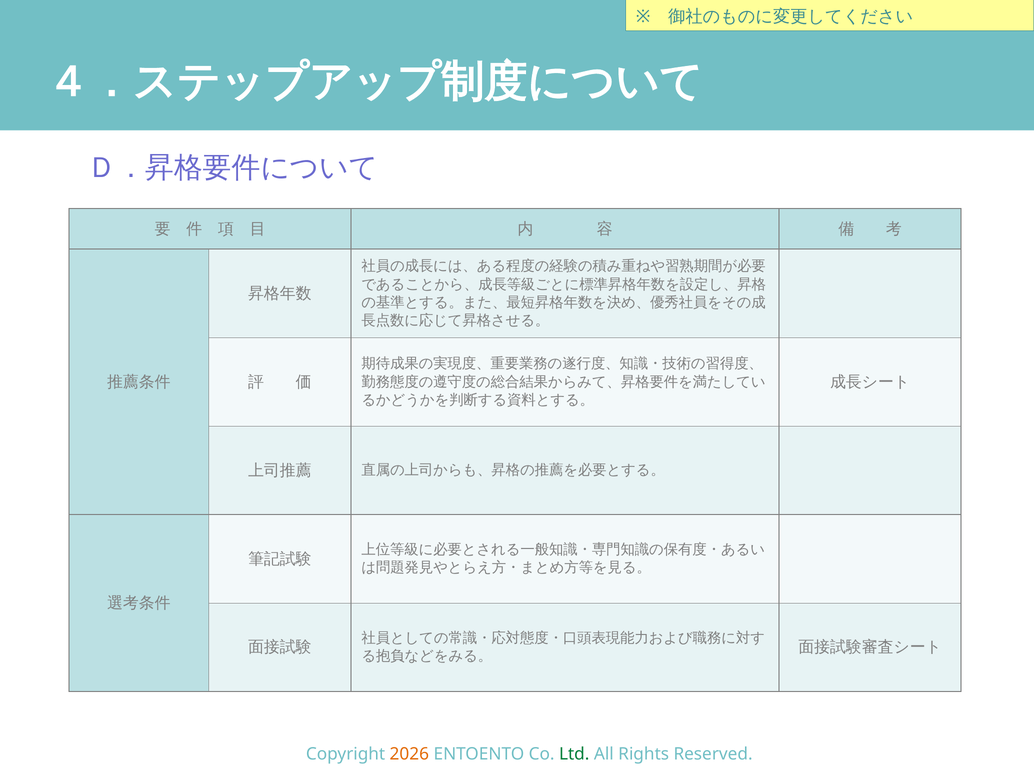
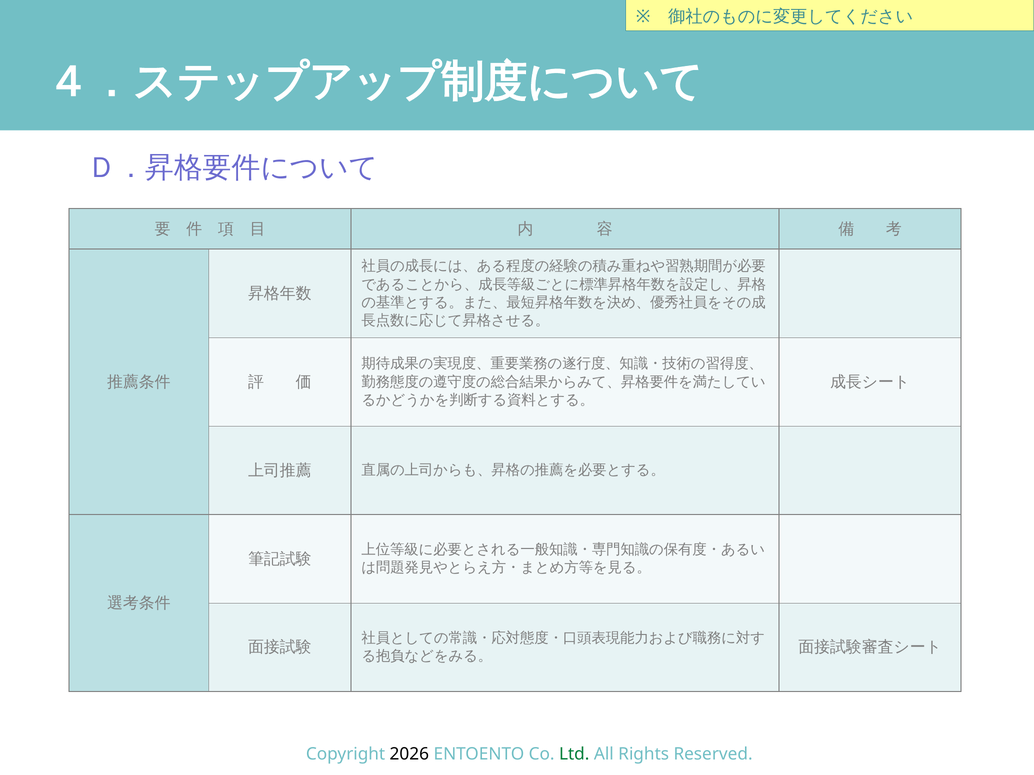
2026 colour: orange -> black
